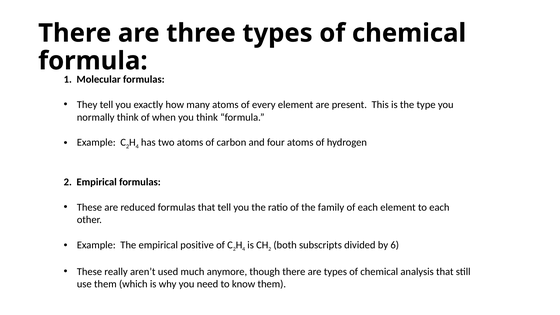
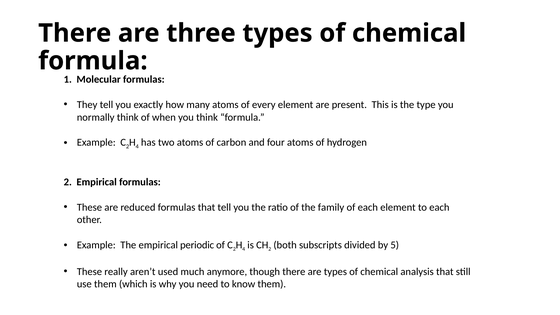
positive: positive -> periodic
6: 6 -> 5
